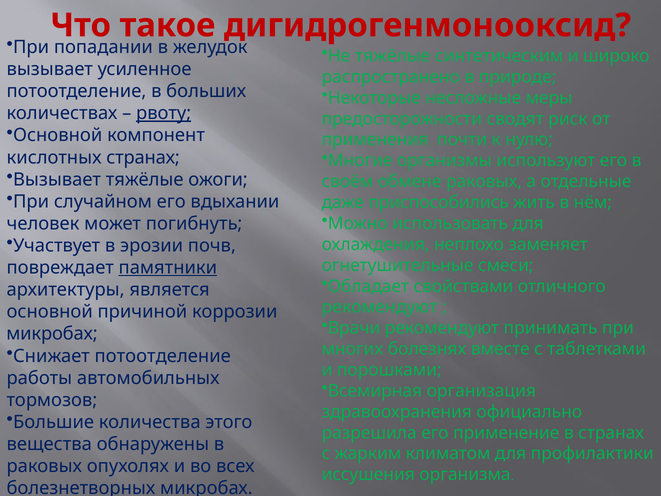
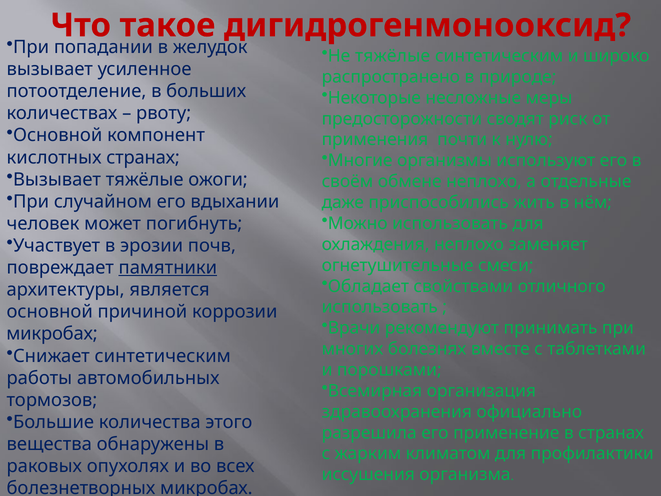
рвоту underline: present -> none
обмене раковых: раковых -> неплохо
рекомендуют at (380, 307): рекомендуют -> использовать
Снижает потоотделение: потоотделение -> синтетическим
